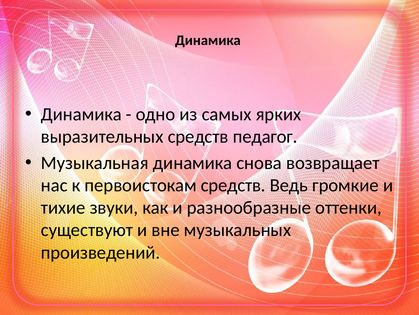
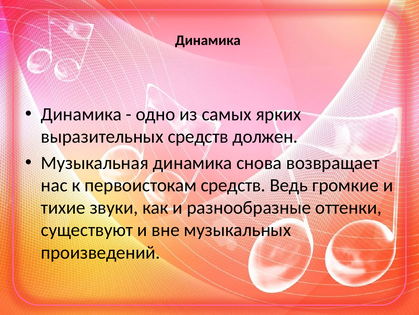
педагог: педагог -> должен
